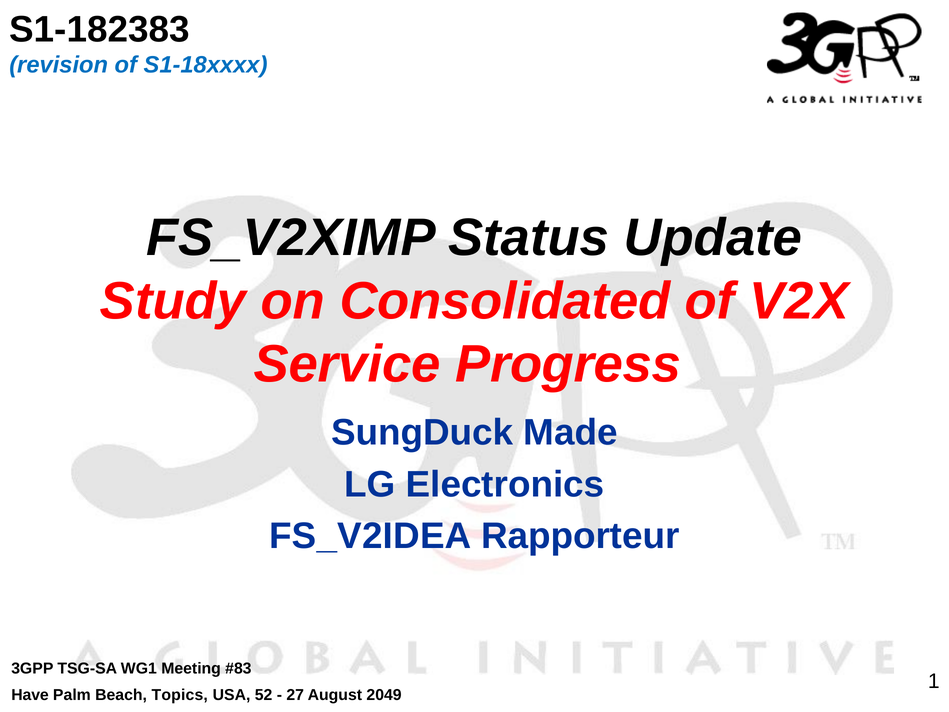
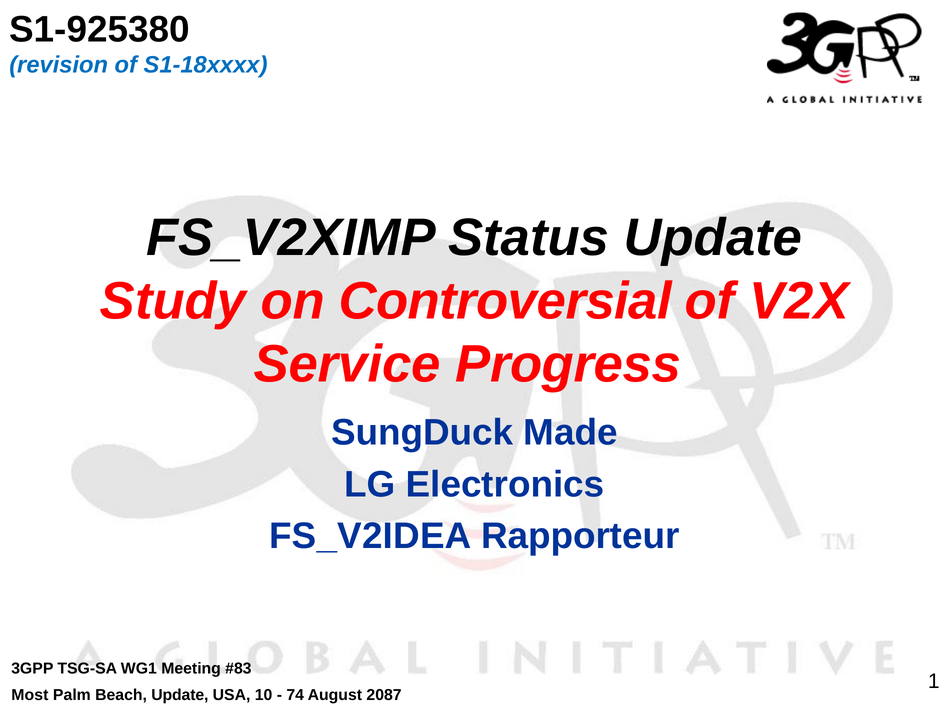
S1-182383: S1-182383 -> S1-925380
Consolidated: Consolidated -> Controversial
Have: Have -> Most
Beach Topics: Topics -> Update
52: 52 -> 10
27: 27 -> 74
2049: 2049 -> 2087
